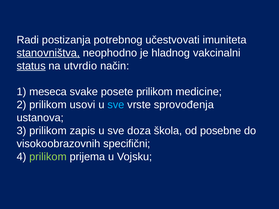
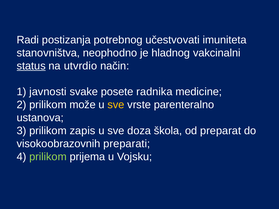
stanovništva underline: present -> none
meseca: meseca -> javnosti
posete prilikom: prilikom -> radnika
usovi: usovi -> može
sve at (116, 105) colour: light blue -> yellow
sprovođenja: sprovođenja -> parenteralno
posebne: posebne -> preparat
specifični: specifični -> preparati
